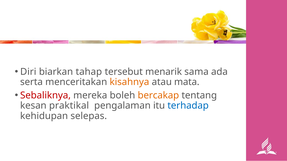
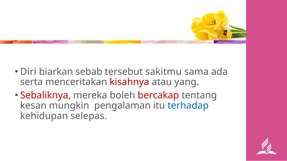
tahap: tahap -> sebab
menarik: menarik -> sakitmu
kisahnya colour: orange -> red
mata: mata -> yang
bercakap colour: orange -> red
praktikal: praktikal -> mungkin
